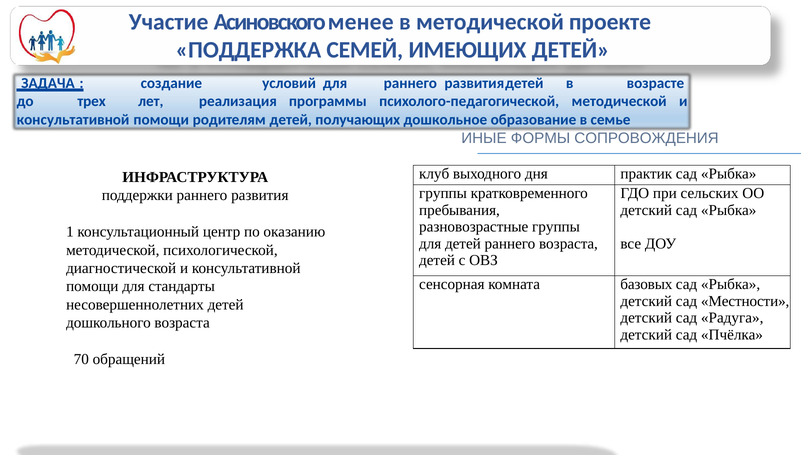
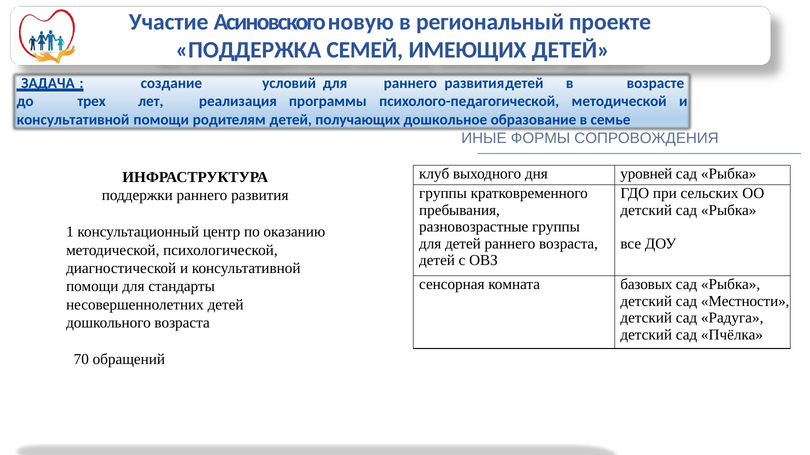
менее: менее -> новую
в методической: методической -> региональный
практик: практик -> уровней
